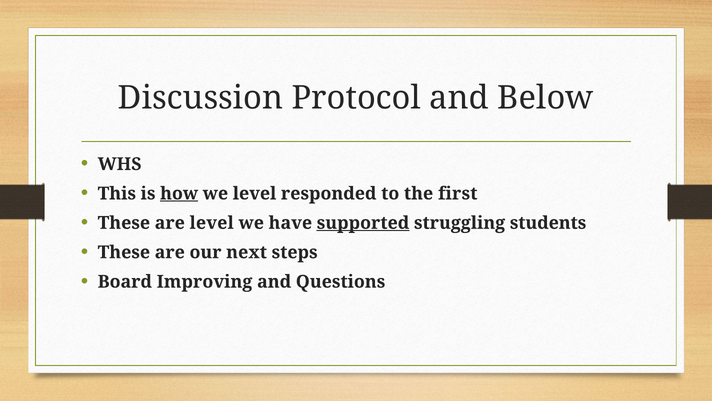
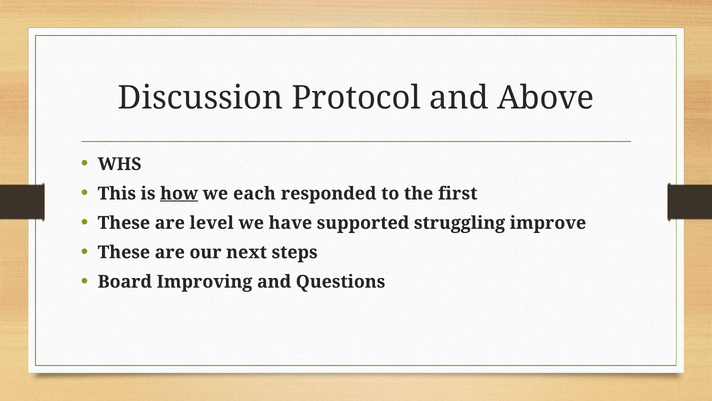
Below: Below -> Above
we level: level -> each
supported underline: present -> none
students: students -> improve
